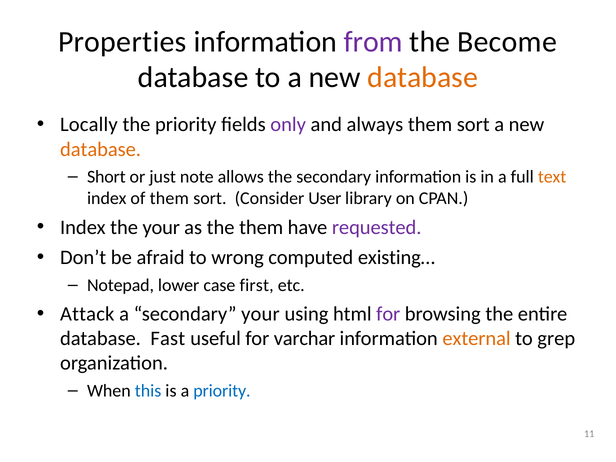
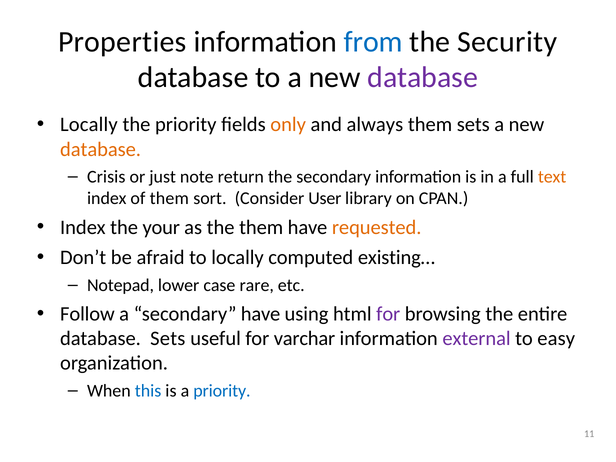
from colour: purple -> blue
Become: Become -> Security
database at (423, 78) colour: orange -> purple
only colour: purple -> orange
sort at (473, 125): sort -> sets
Short: Short -> Crisis
allows: allows -> return
requested colour: purple -> orange
to wrong: wrong -> locally
first: first -> rare
Attack: Attack -> Follow
secondary your: your -> have
database Fast: Fast -> Sets
external colour: orange -> purple
grep: grep -> easy
